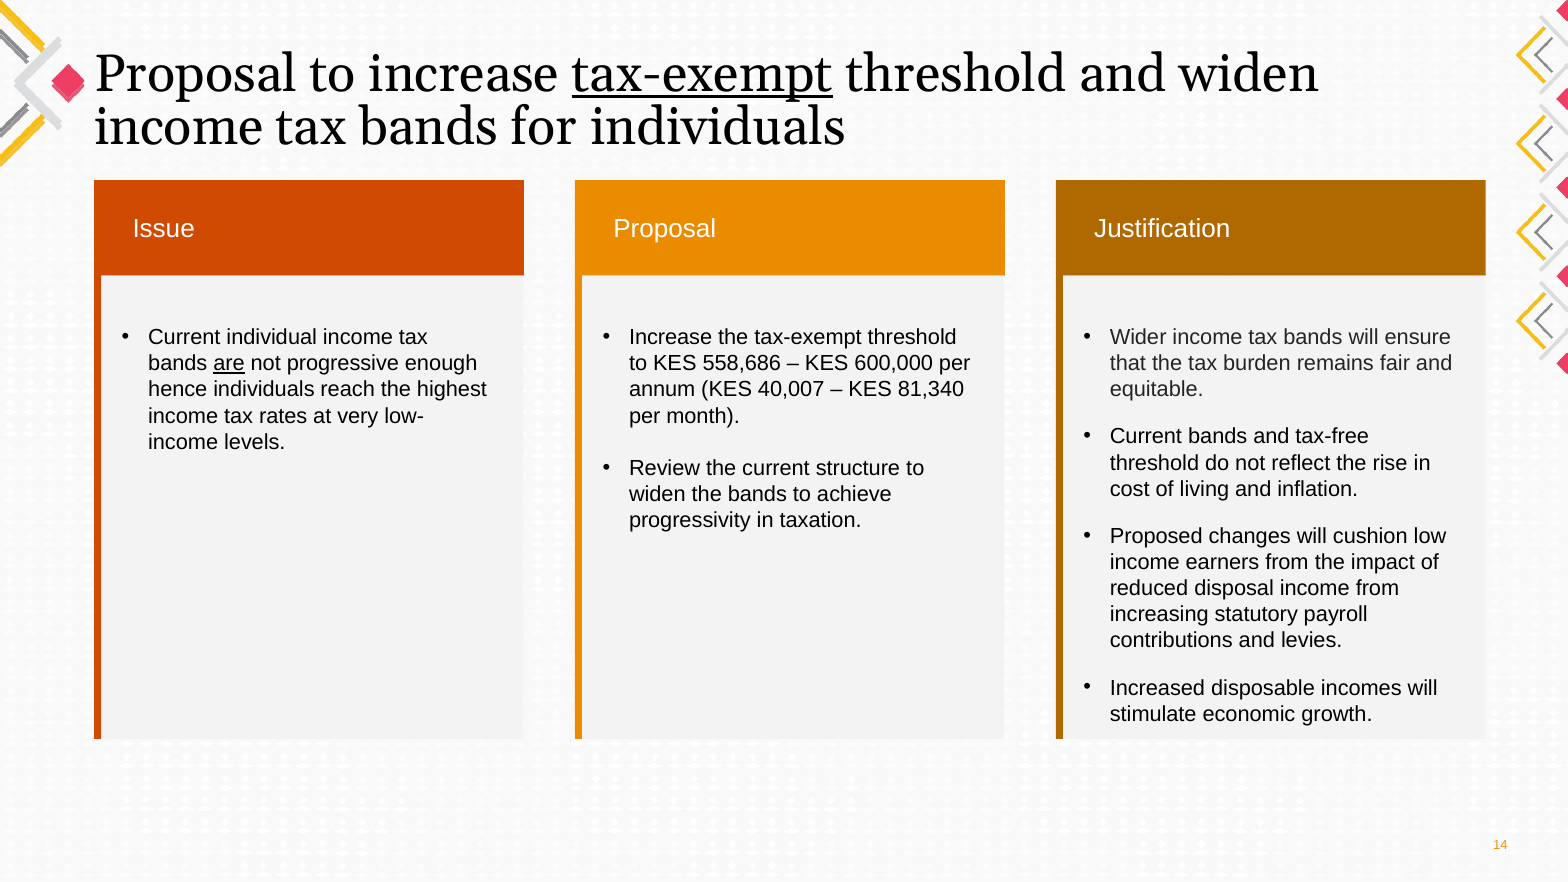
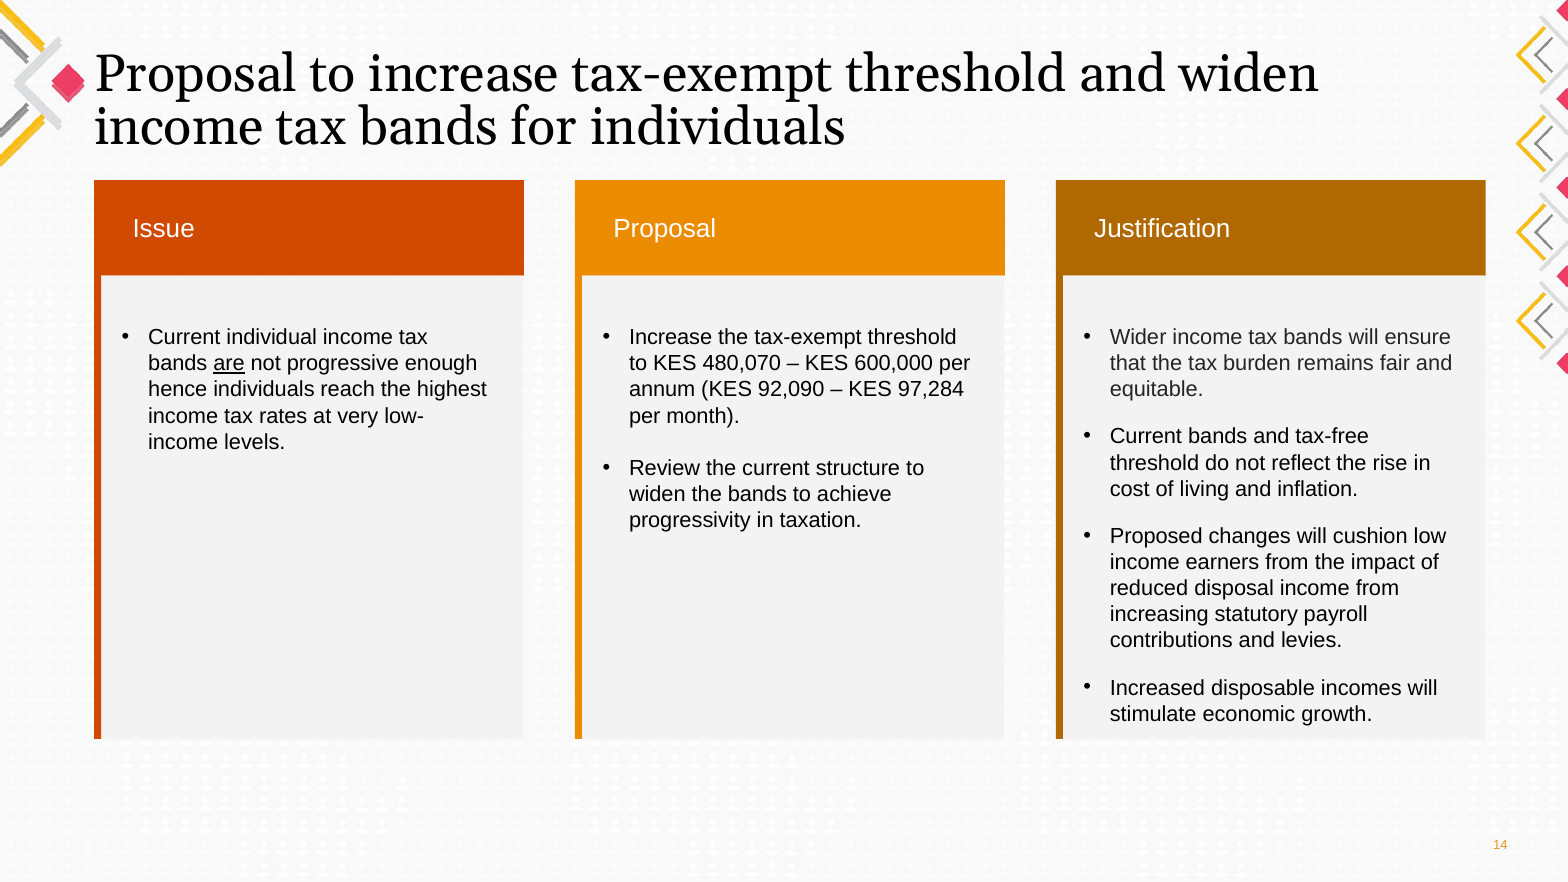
tax-exempt at (702, 74) underline: present -> none
558,686: 558,686 -> 480,070
40,007: 40,007 -> 92,090
81,340: 81,340 -> 97,284
